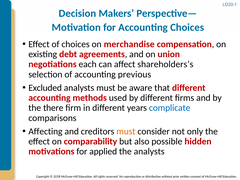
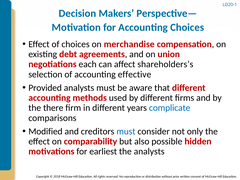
previous: previous -> effective
Excluded: Excluded -> Provided
Affecting: Affecting -> Modified
must at (126, 131) colour: orange -> blue
applied: applied -> earliest
